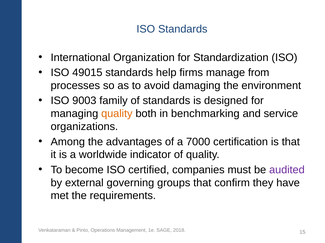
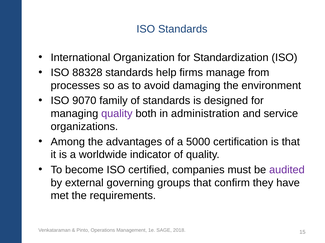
49015: 49015 -> 88328
9003: 9003 -> 9070
quality at (117, 114) colour: orange -> purple
benchmarking: benchmarking -> administration
7000: 7000 -> 5000
